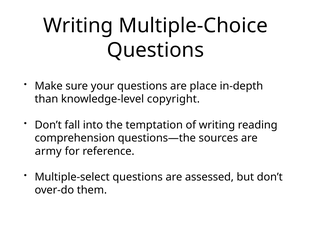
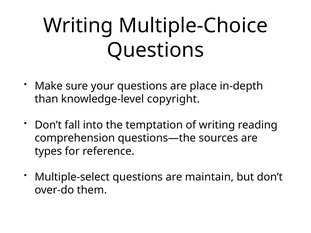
army: army -> types
assessed: assessed -> maintain
